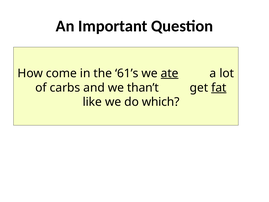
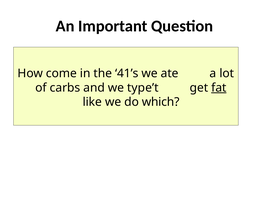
61’s: 61’s -> 41’s
ate underline: present -> none
than’t: than’t -> type’t
